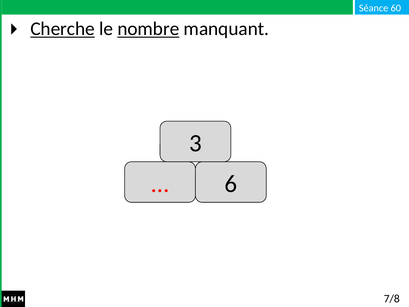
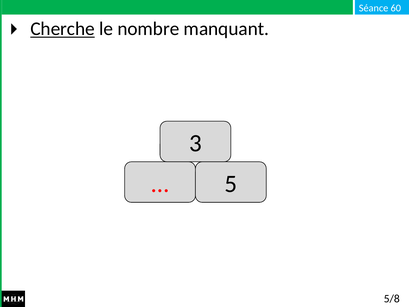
nombre underline: present -> none
6: 6 -> 5
7/8: 7/8 -> 5/8
